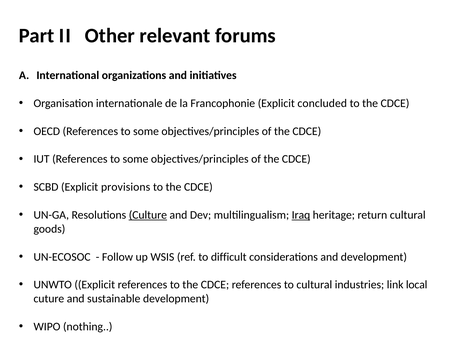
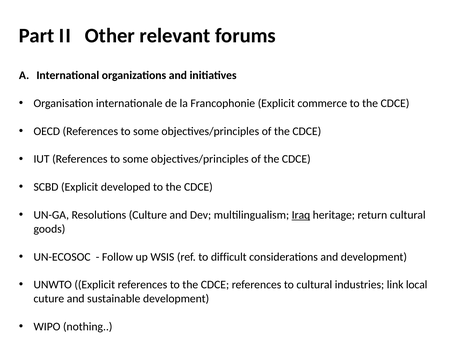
concluded: concluded -> commerce
provisions: provisions -> developed
Culture underline: present -> none
